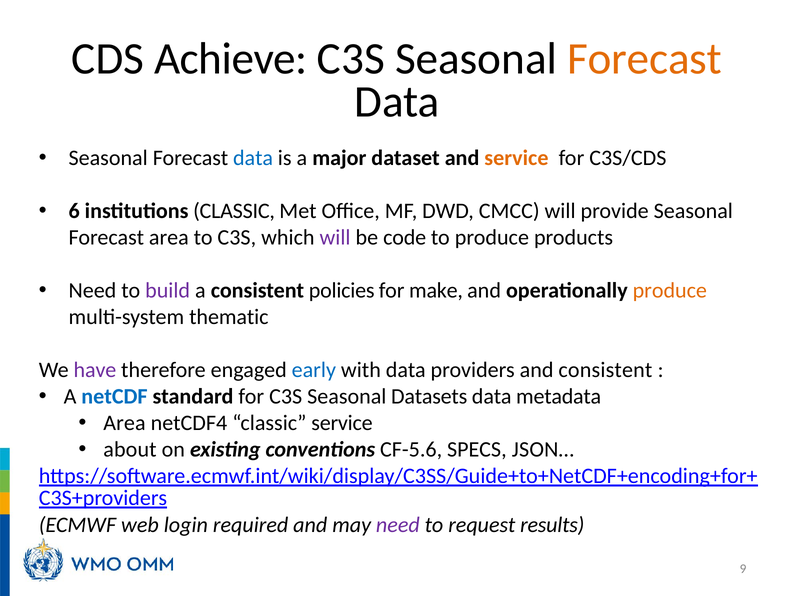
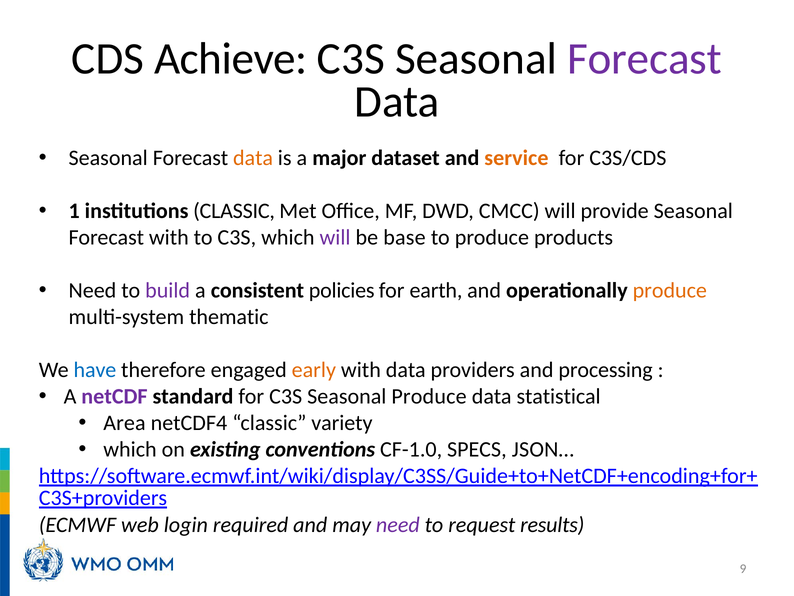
Forecast at (645, 59) colour: orange -> purple
data at (253, 158) colour: blue -> orange
6: 6 -> 1
Forecast area: area -> with
code: code -> base
make: make -> earth
have colour: purple -> blue
early colour: blue -> orange
and consistent: consistent -> processing
netCDF colour: blue -> purple
Seasonal Datasets: Datasets -> Produce
metadata: metadata -> statistical
classic service: service -> variety
about at (130, 449): about -> which
CF-5.6: CF-5.6 -> CF-1.0
